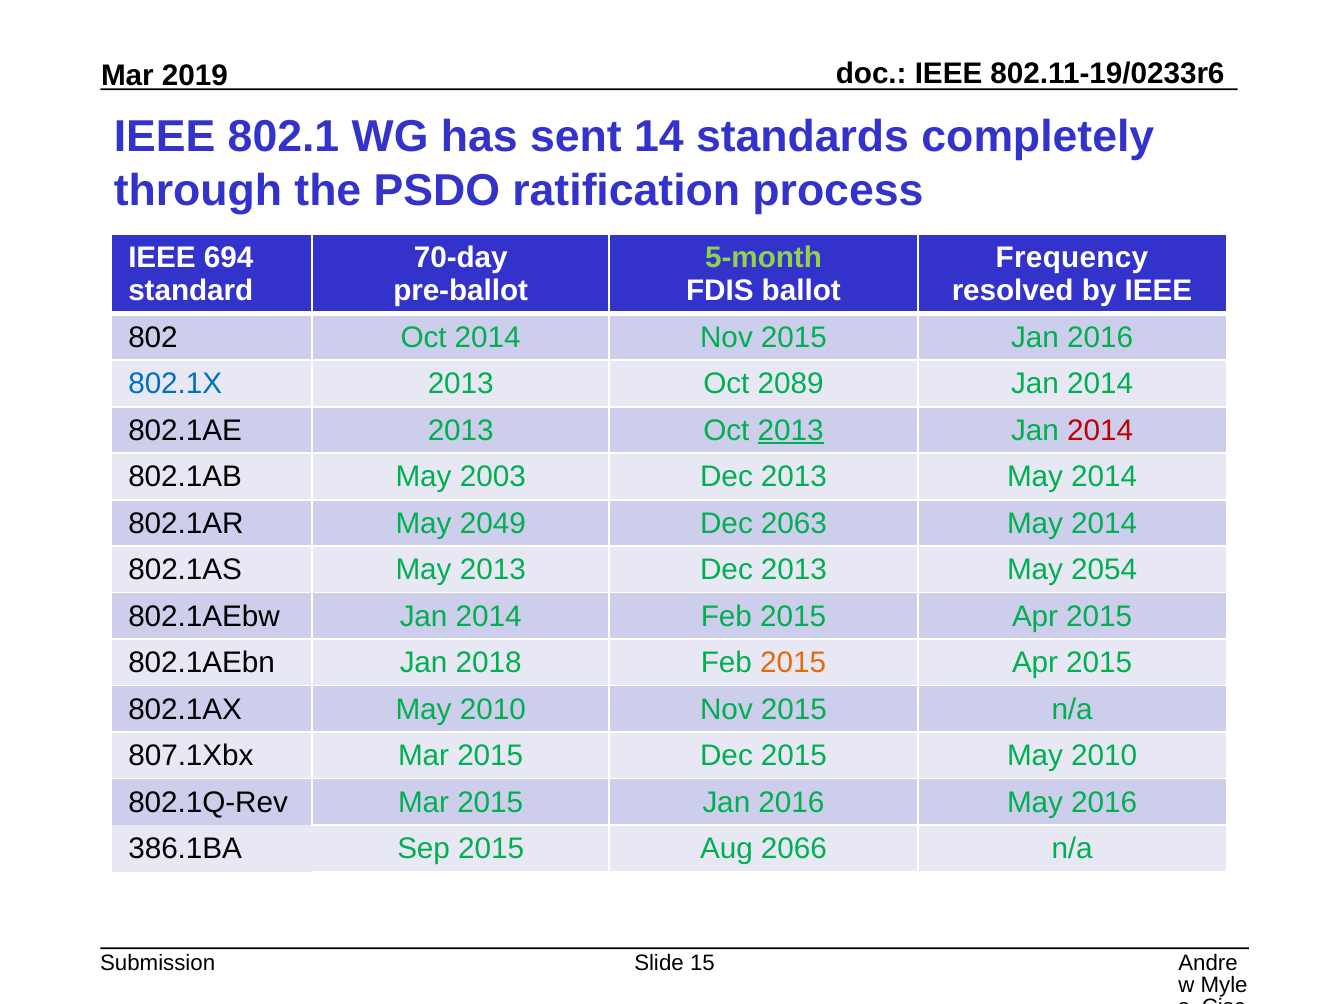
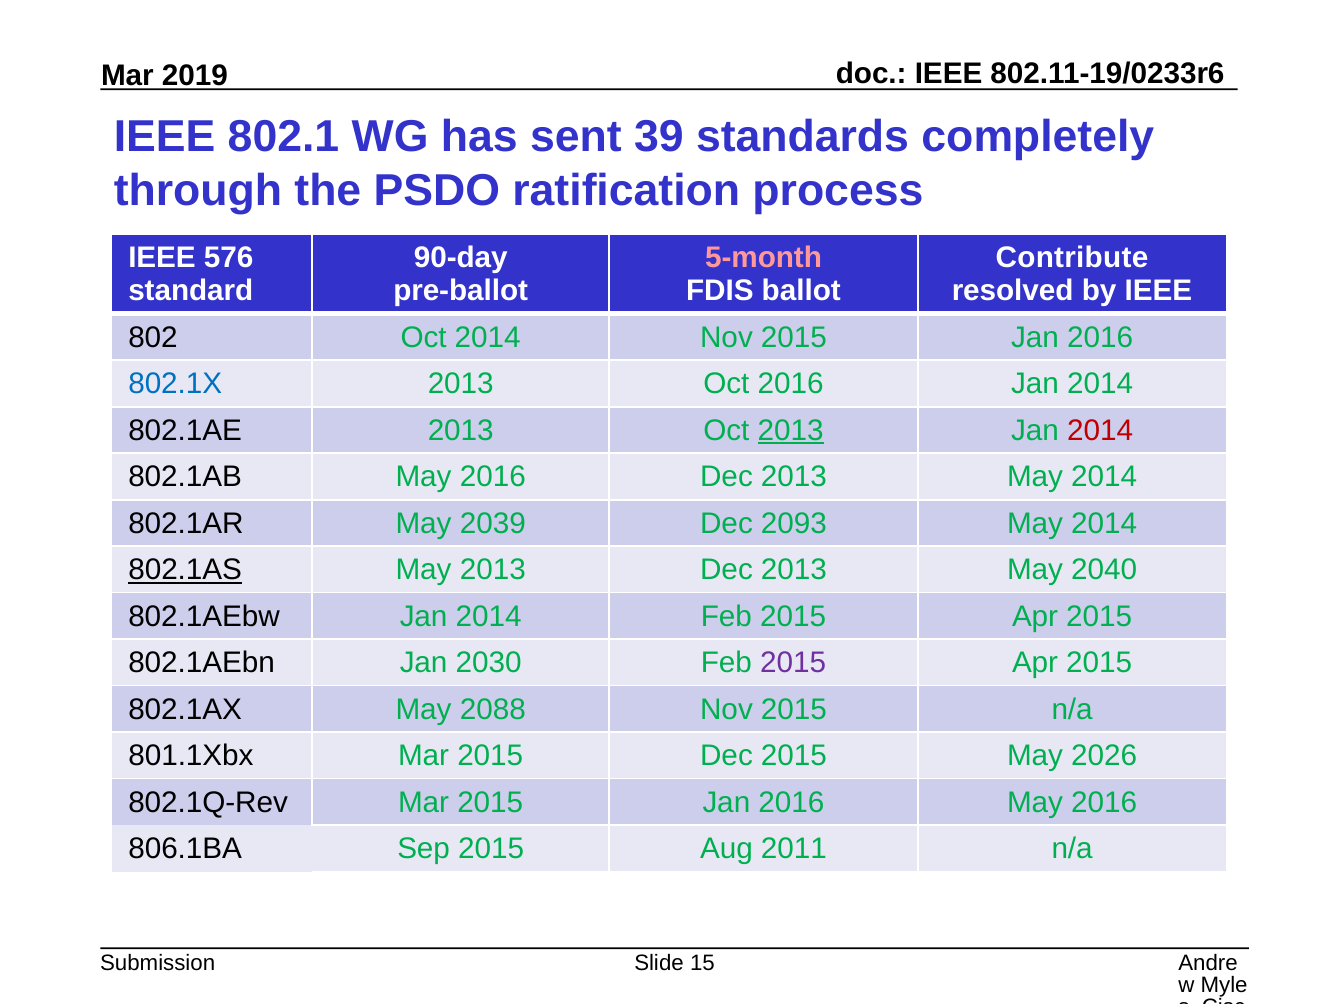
14: 14 -> 39
694: 694 -> 576
70-day: 70-day -> 90-day
5-month colour: light green -> pink
Frequency: Frequency -> Contribute
Oct 2089: 2089 -> 2016
802.1AB May 2003: 2003 -> 2016
2049: 2049 -> 2039
2063: 2063 -> 2093
802.1AS underline: none -> present
2054: 2054 -> 2040
2018: 2018 -> 2030
2015 at (793, 663) colour: orange -> purple
802.1AX May 2010: 2010 -> 2088
807.1Xbx: 807.1Xbx -> 801.1Xbx
2015 May 2010: 2010 -> 2026
386.1BA: 386.1BA -> 806.1BA
2066: 2066 -> 2011
